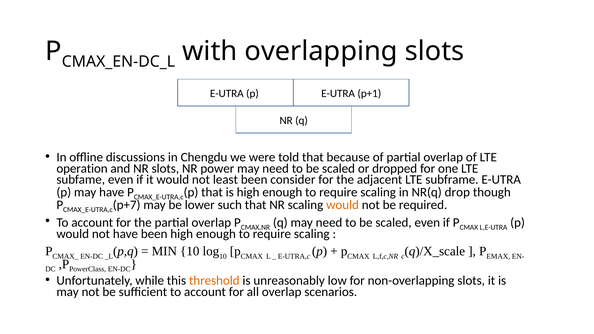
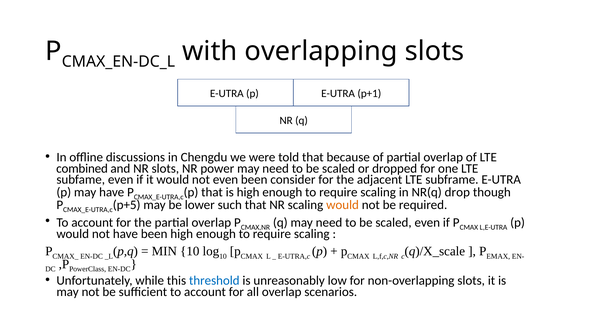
operation: operation -> combined
not least: least -> even
p+7: p+7 -> p+5
threshold colour: orange -> blue
